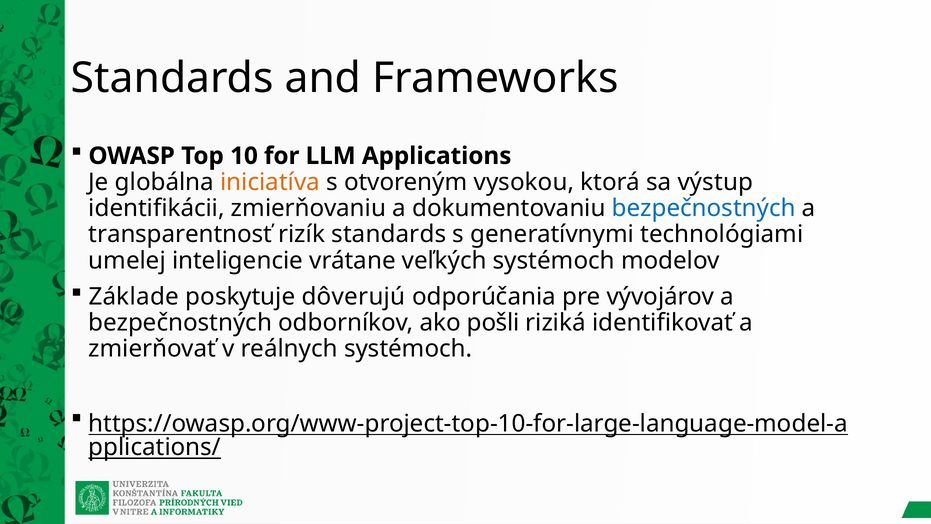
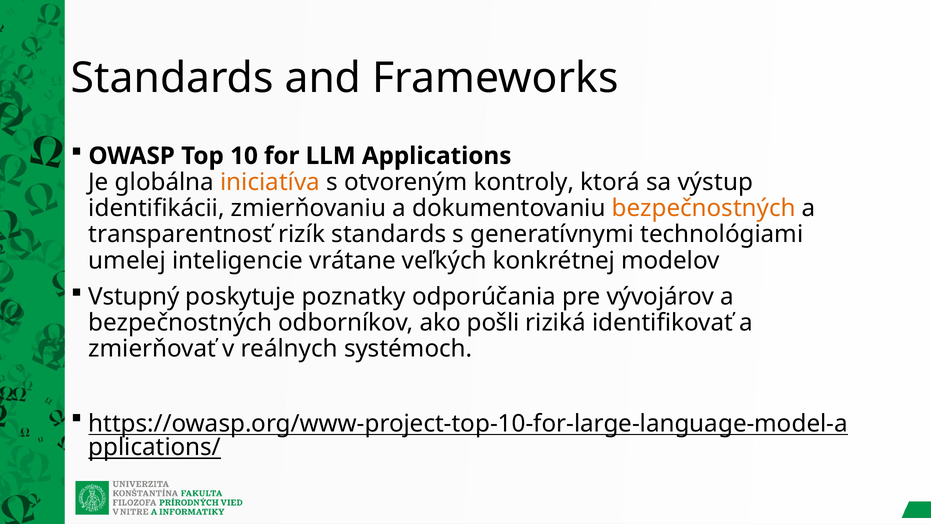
vysokou: vysokou -> kontroly
bezpečnostných at (704, 208) colour: blue -> orange
veľkých systémoch: systémoch -> konkrétnej
Základe: Základe -> Vstupný
dôverujú: dôverujú -> poznatky
